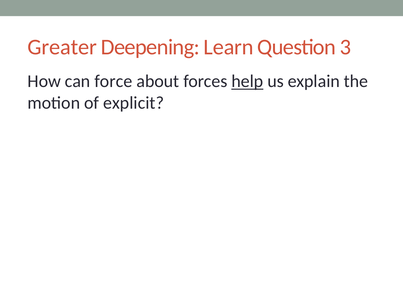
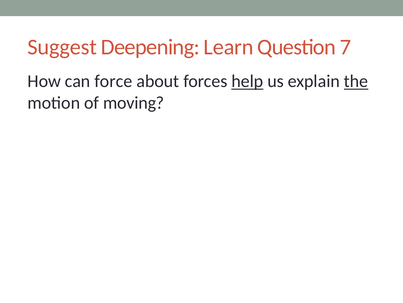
Greater: Greater -> Suggest
3: 3 -> 7
the underline: none -> present
explicit: explicit -> moving
